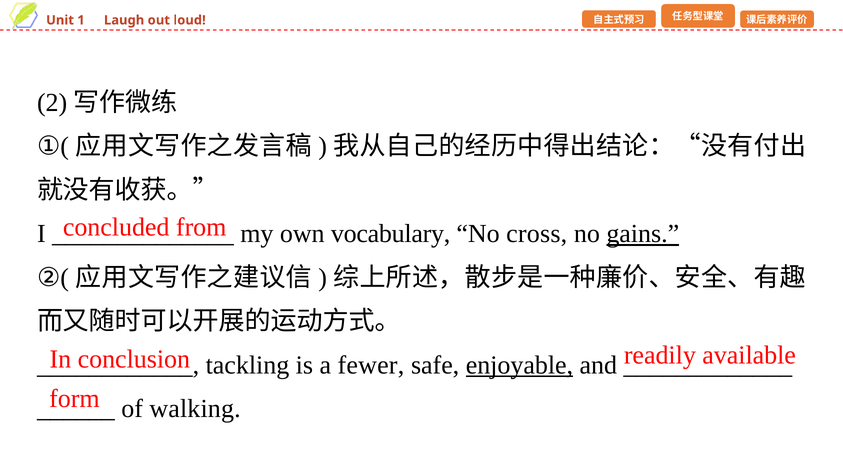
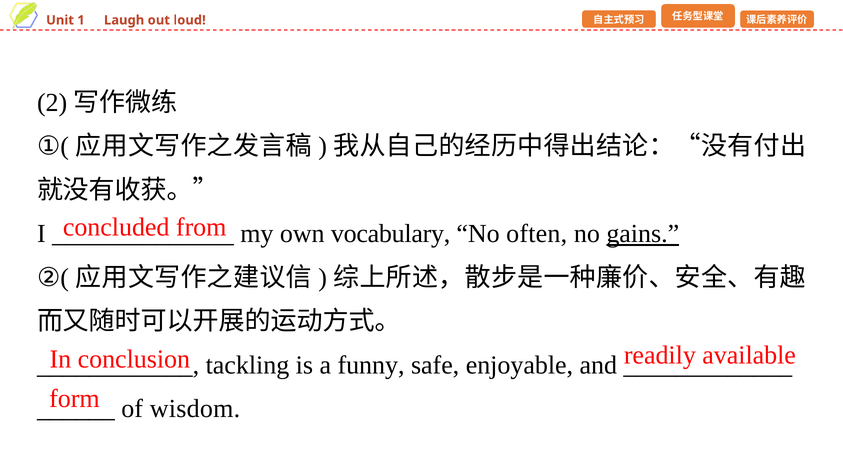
cross: cross -> often
fewer: fewer -> funny
enjoyable underline: present -> none
walking: walking -> wisdom
